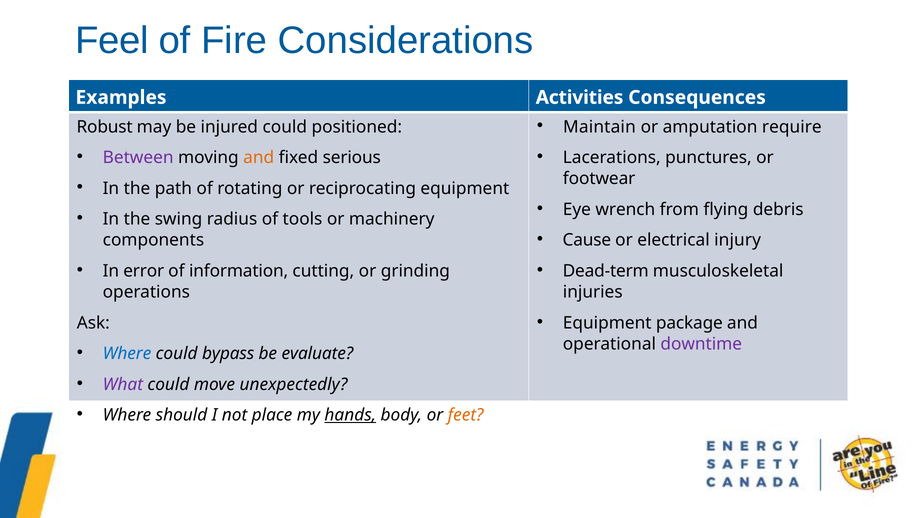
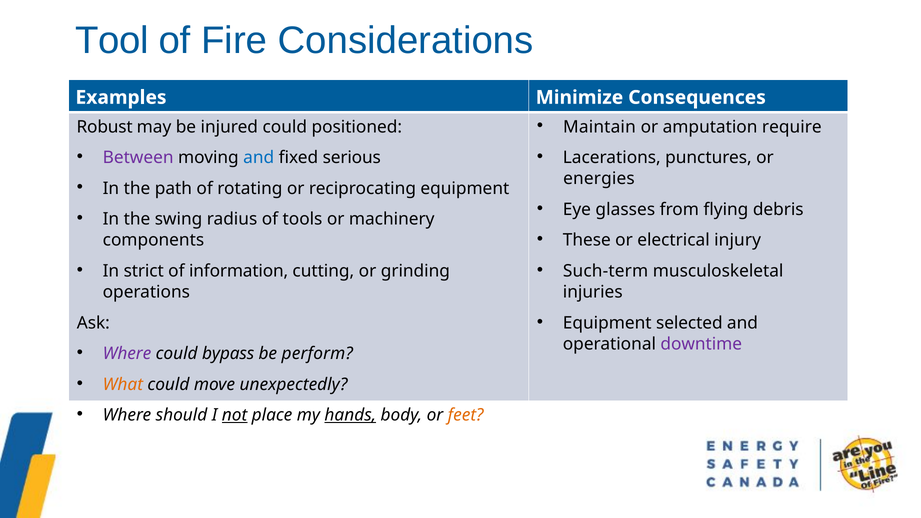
Feel: Feel -> Tool
Activities: Activities -> Minimize
and at (259, 158) colour: orange -> blue
footwear: footwear -> energies
wrench: wrench -> glasses
Cause: Cause -> These
error: error -> strict
Dead-term: Dead-term -> Such-term
package: package -> selected
Where at (127, 354) colour: blue -> purple
evaluate: evaluate -> perform
What colour: purple -> orange
not underline: none -> present
